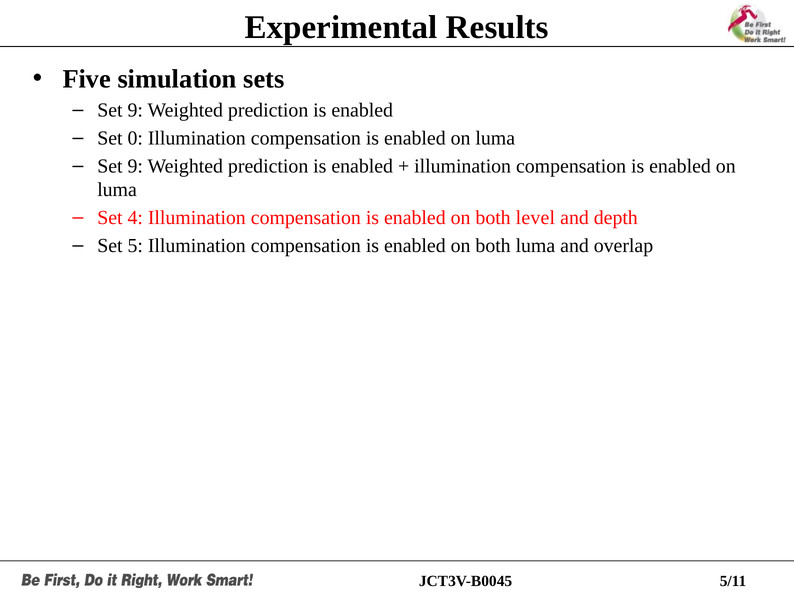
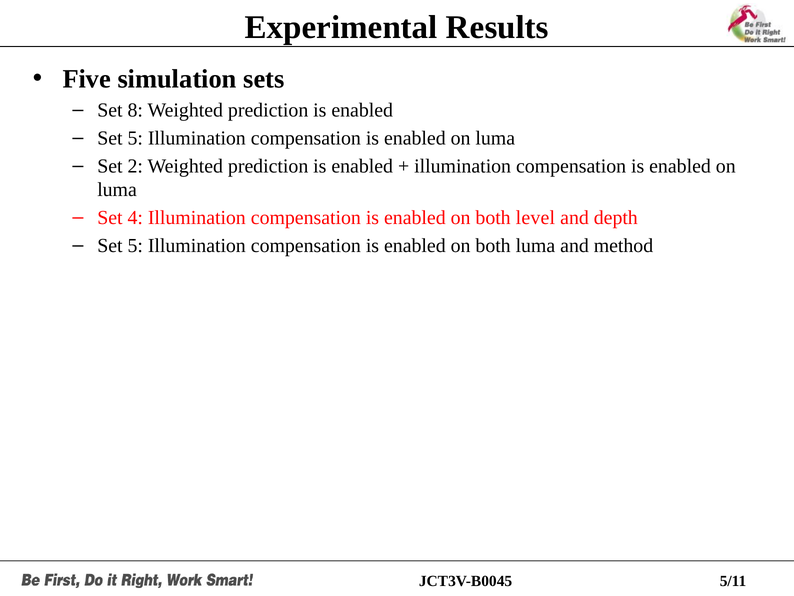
9 at (135, 110): 9 -> 8
0 at (135, 138): 0 -> 5
9 at (135, 166): 9 -> 2
overlap: overlap -> method
